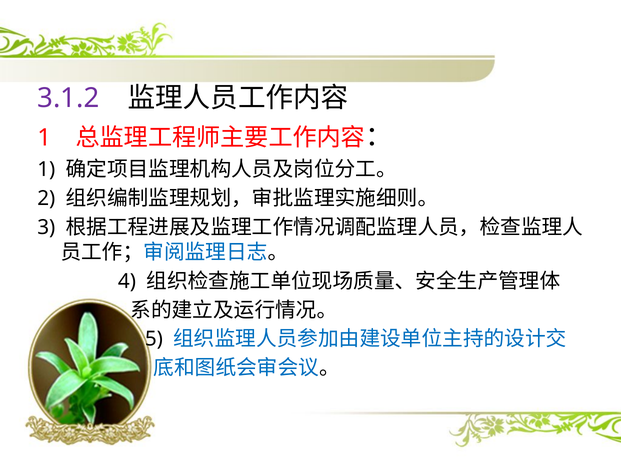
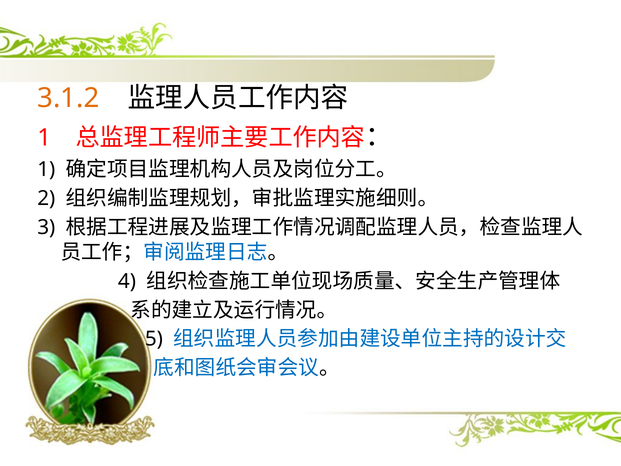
3.1.2 colour: purple -> orange
